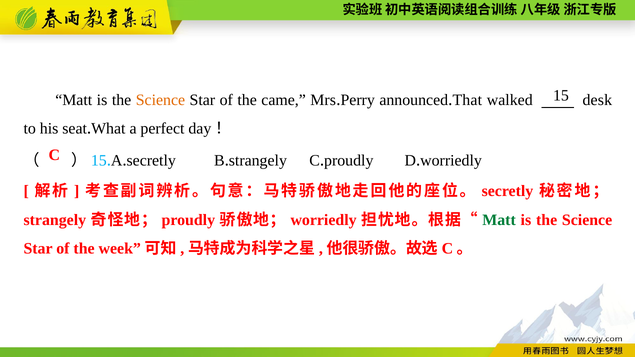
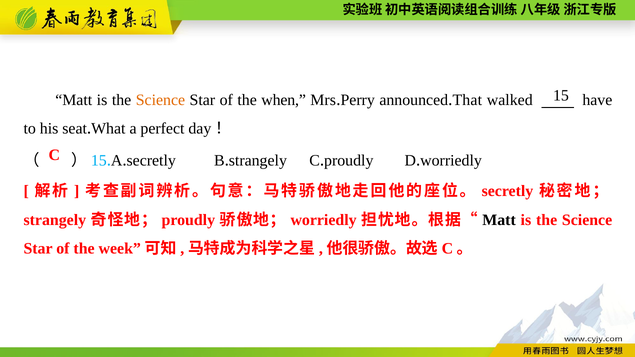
came: came -> when
desk: desk -> have
Matt at (499, 220) colour: green -> black
